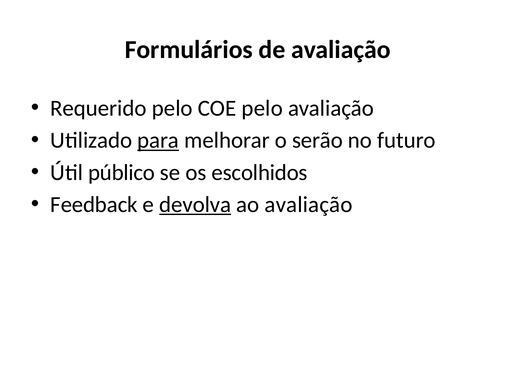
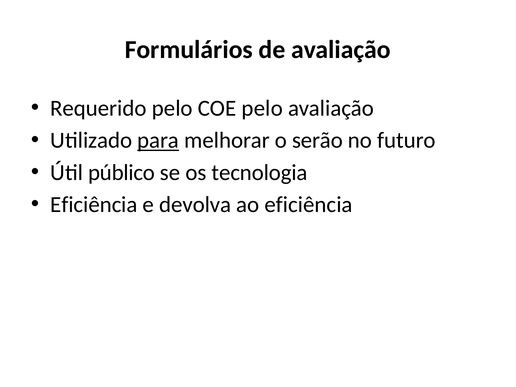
escolhidos: escolhidos -> tecnologia
Feedback at (94, 205): Feedback -> Eficiência
devolva underline: present -> none
ao avaliação: avaliação -> eficiência
